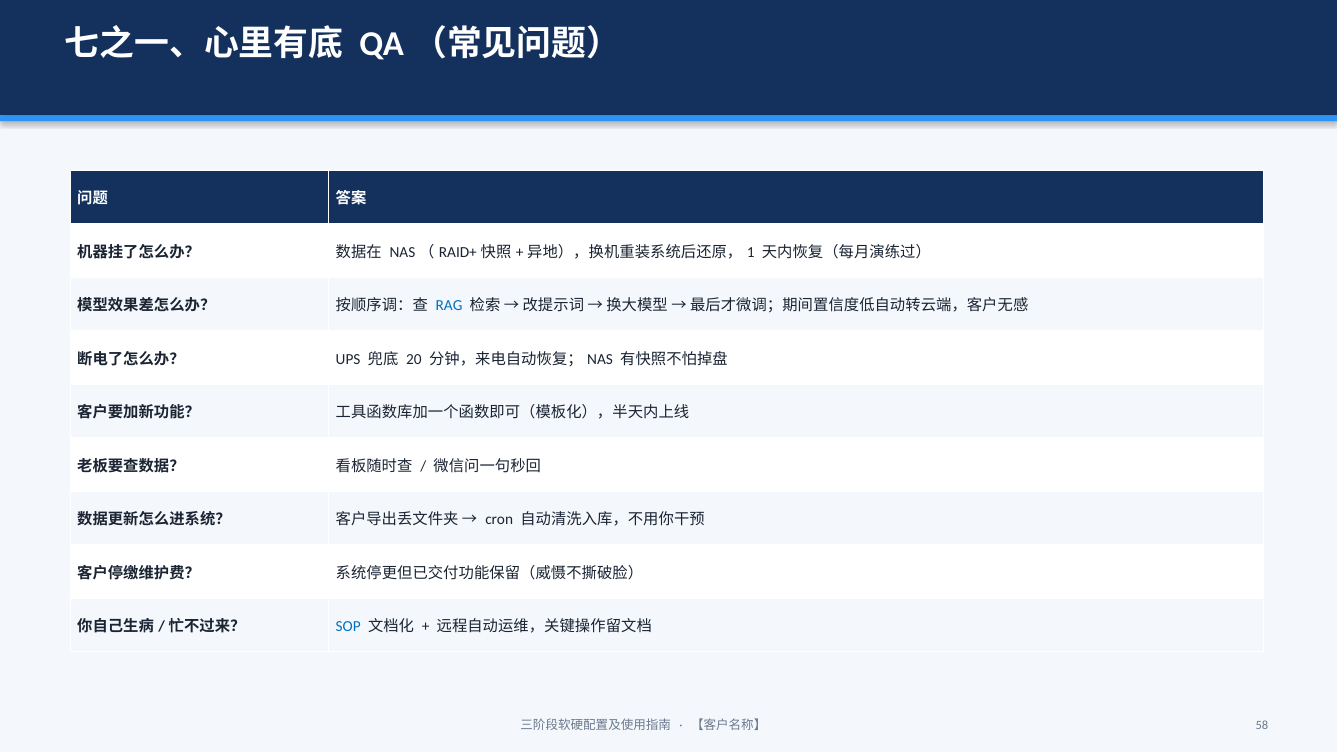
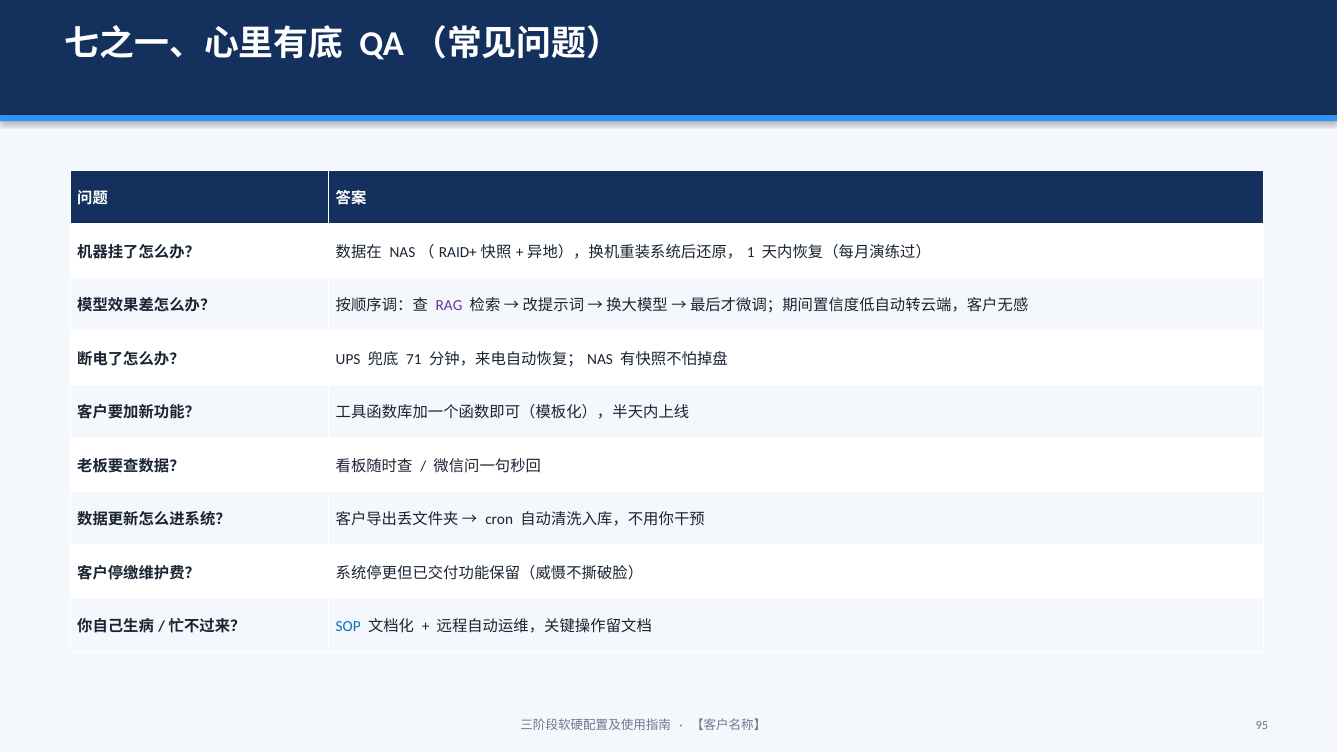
RAG colour: blue -> purple
20: 20 -> 71
58: 58 -> 95
